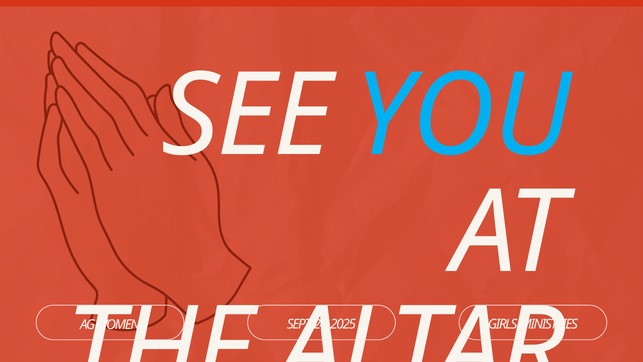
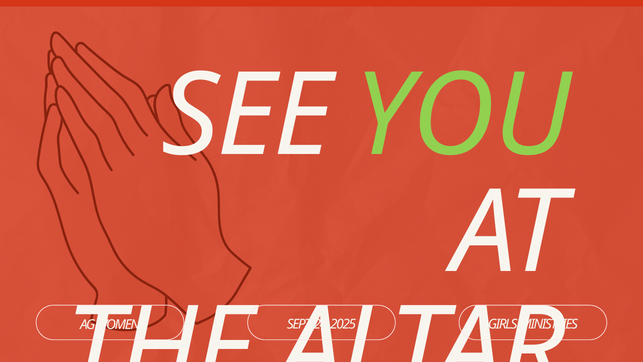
YOU colour: light blue -> light green
